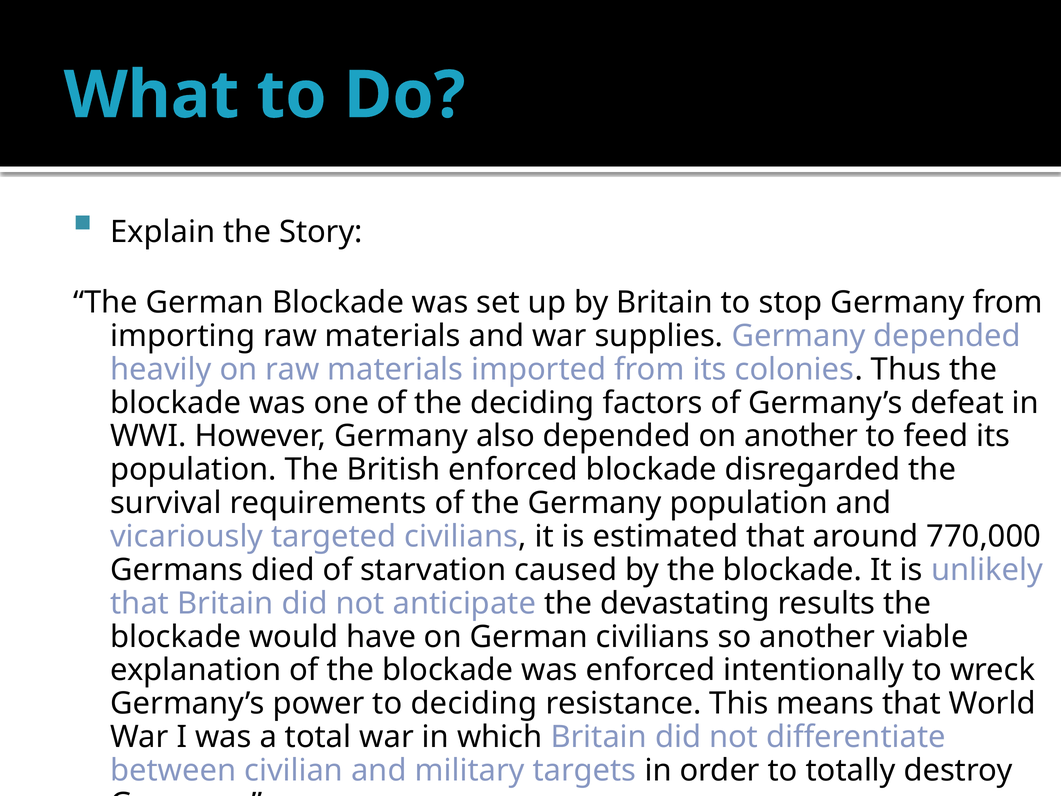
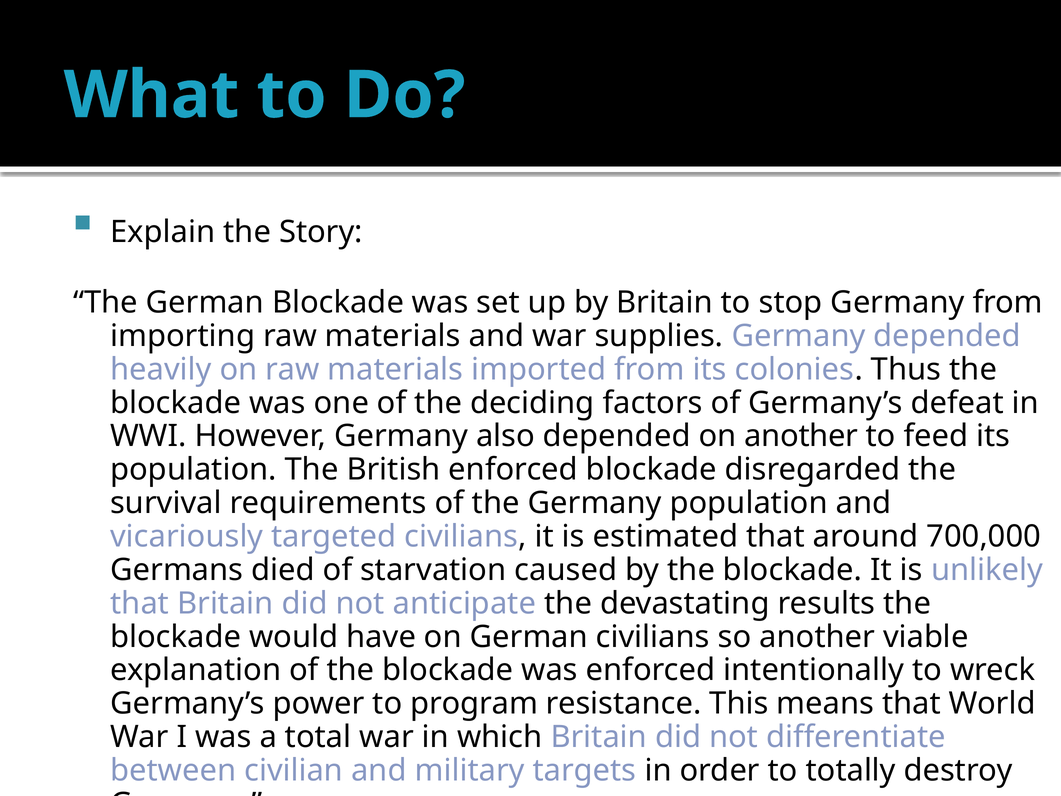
770,000: 770,000 -> 700,000
to deciding: deciding -> program
